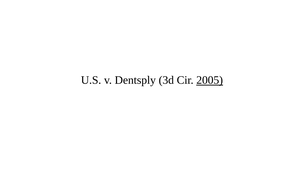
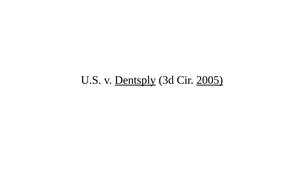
Dentsply underline: none -> present
